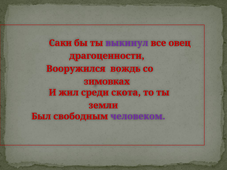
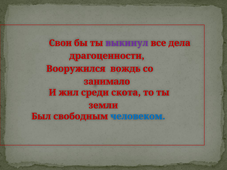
Саки: Саки -> Свои
овец: овец -> дела
зимовках: зимовках -> занимало
человеком colour: purple -> blue
